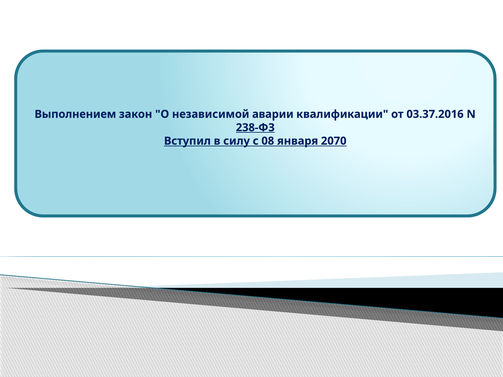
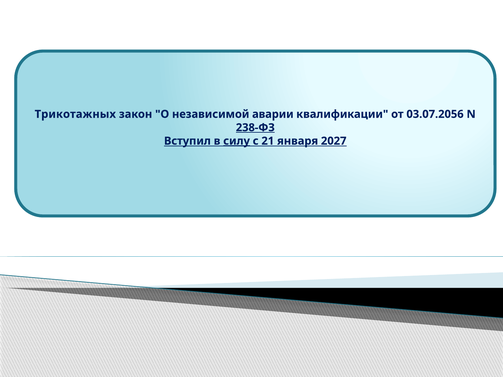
Выполнением: Выполнением -> Трикотажных
03.37.2016: 03.37.2016 -> 03.07.2056
силу underline: none -> present
08: 08 -> 21
2070: 2070 -> 2027
